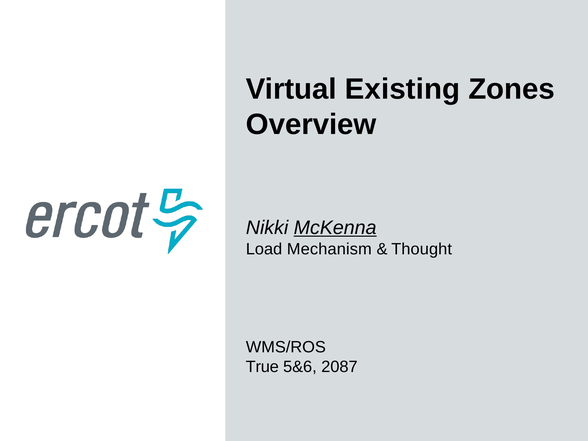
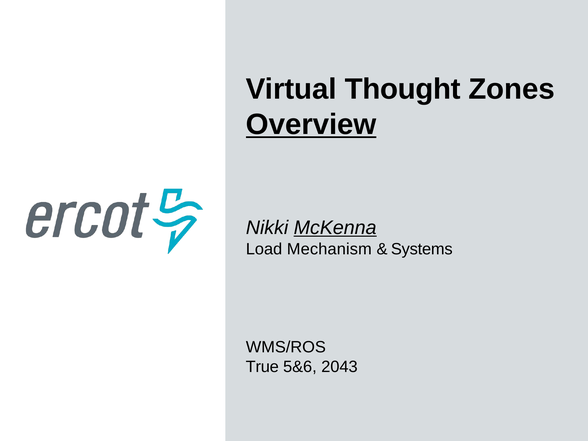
Existing: Existing -> Thought
Overview underline: none -> present
Thought: Thought -> Systems
2087: 2087 -> 2043
